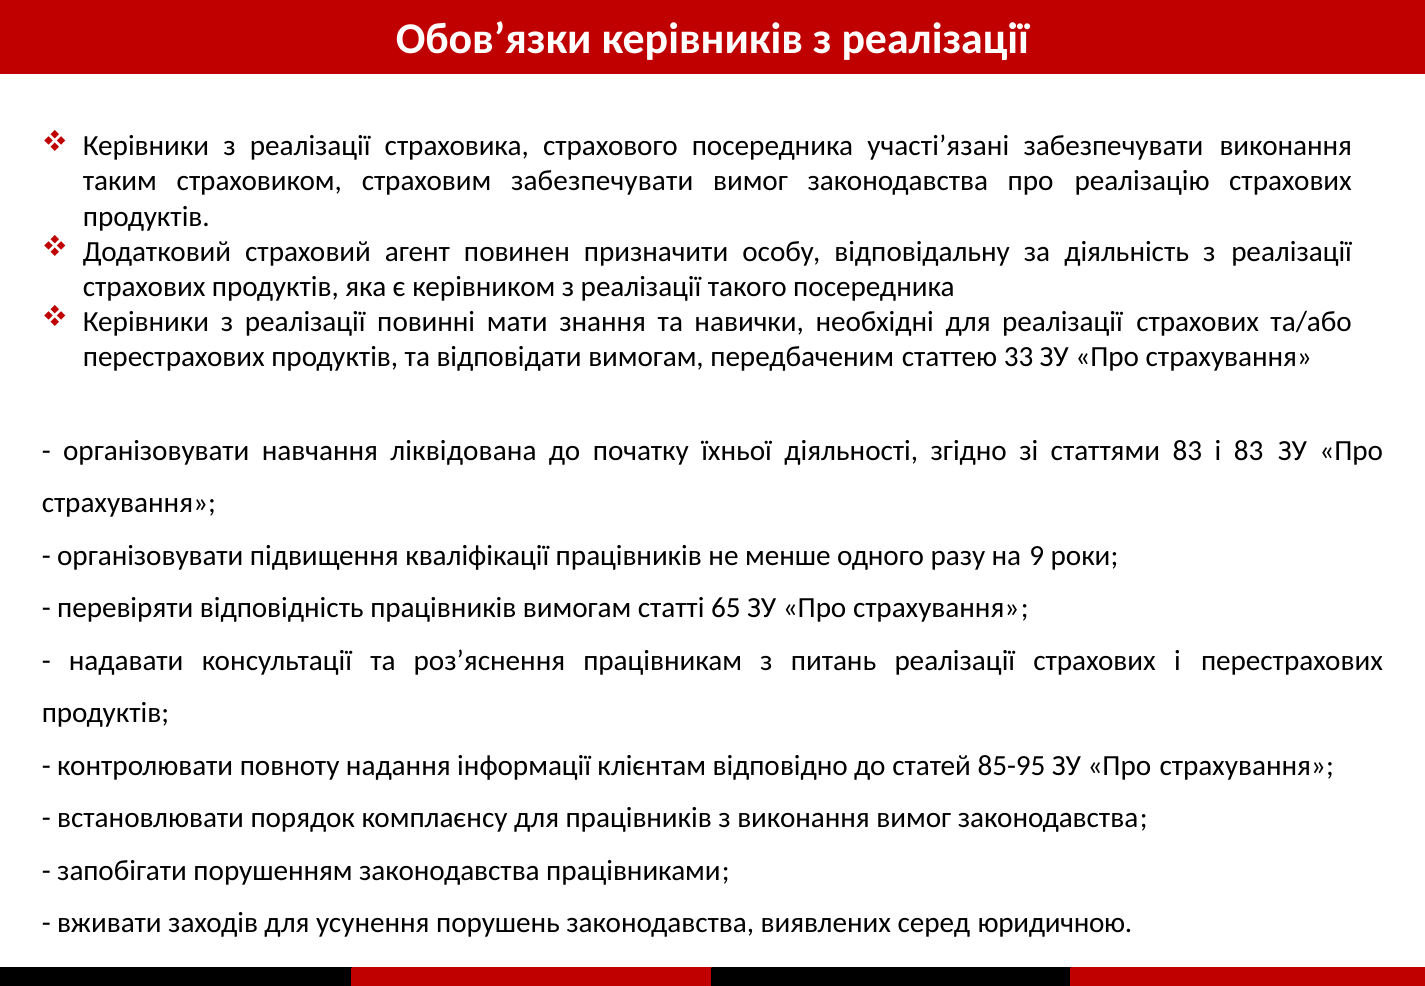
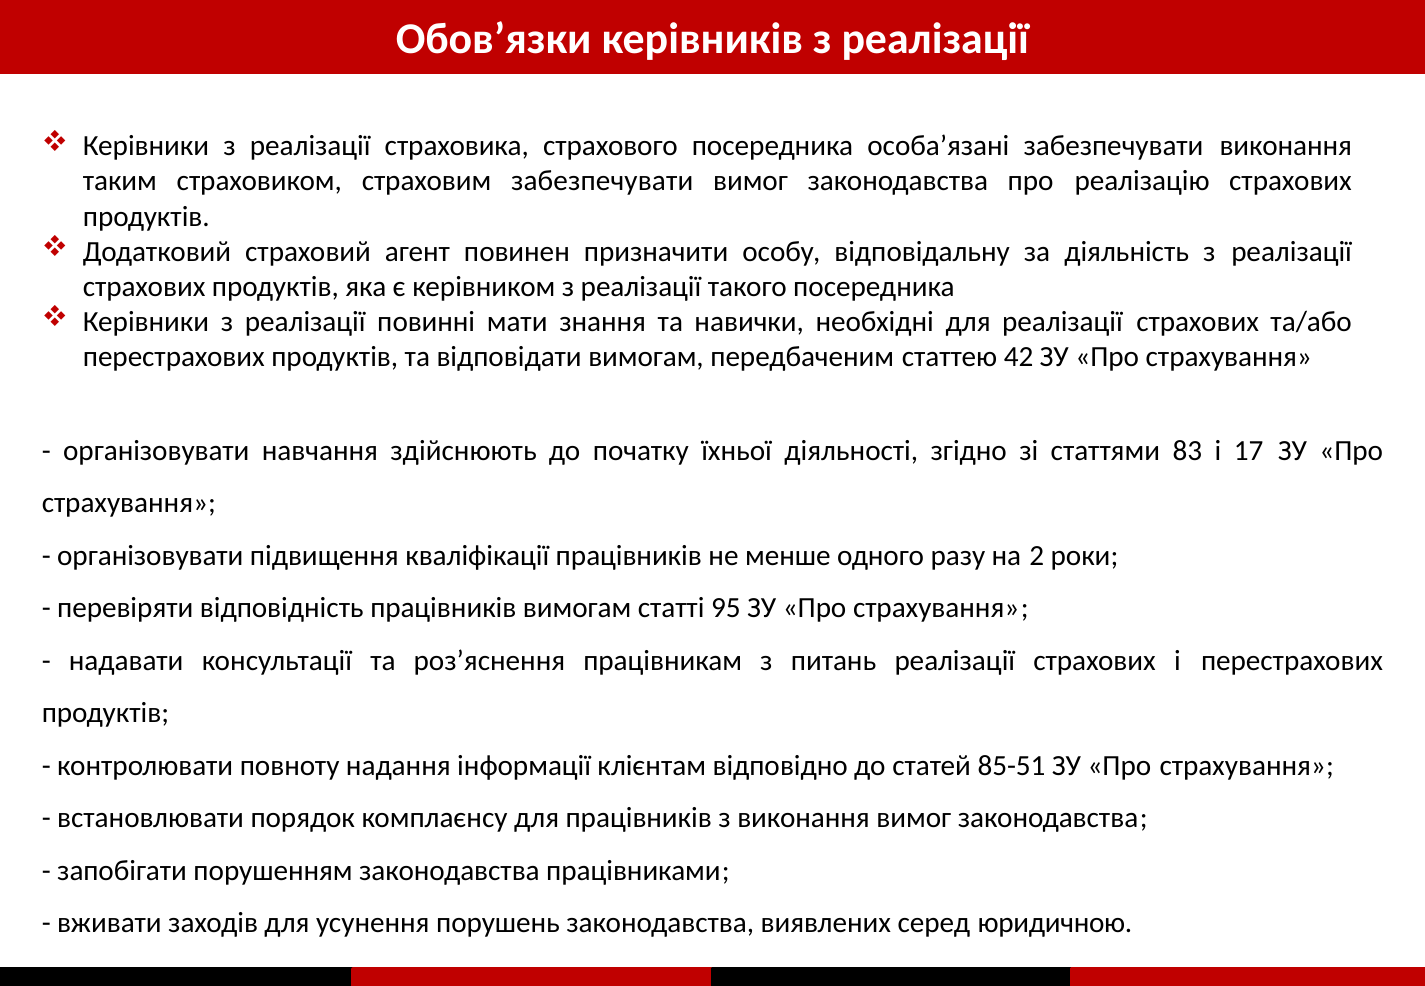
участі’язані: участі’язані -> особа’язані
33: 33 -> 42
ліквідована: ліквідована -> здійснюють
і 83: 83 -> 17
9: 9 -> 2
65: 65 -> 95
85-95: 85-95 -> 85-51
